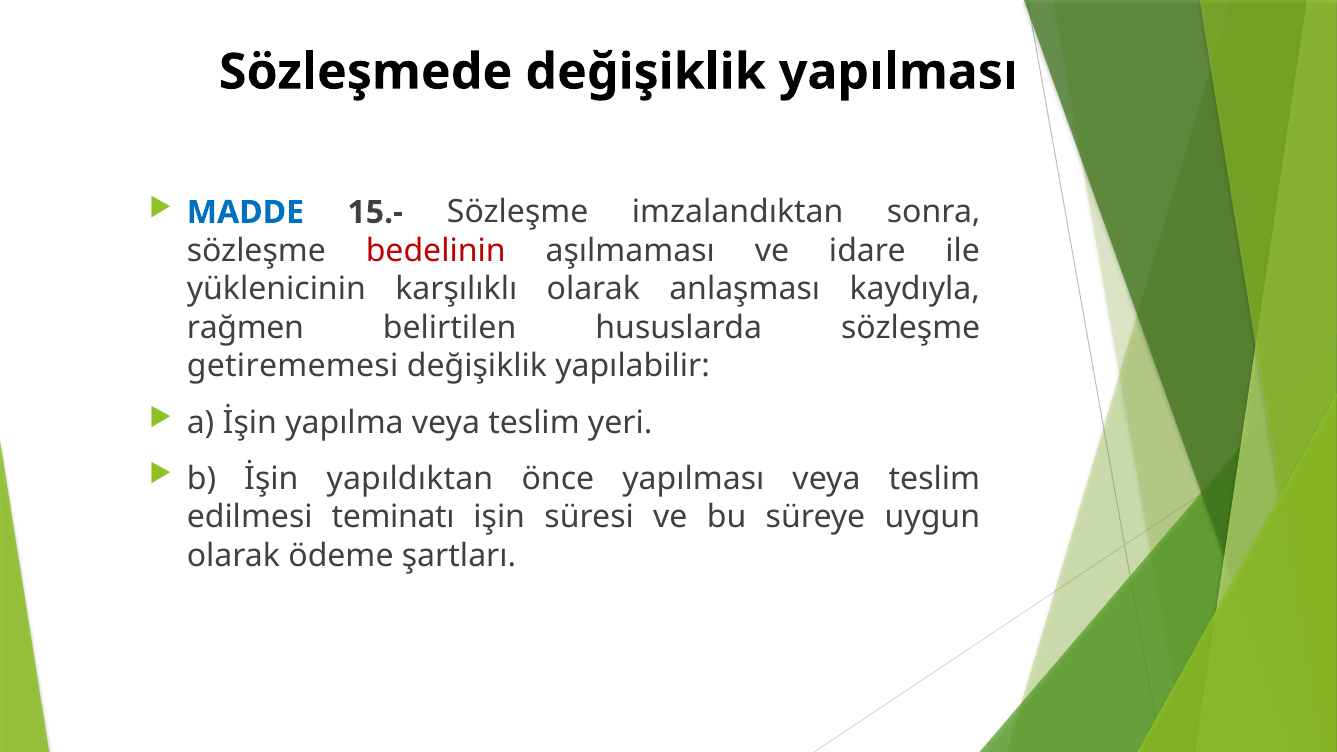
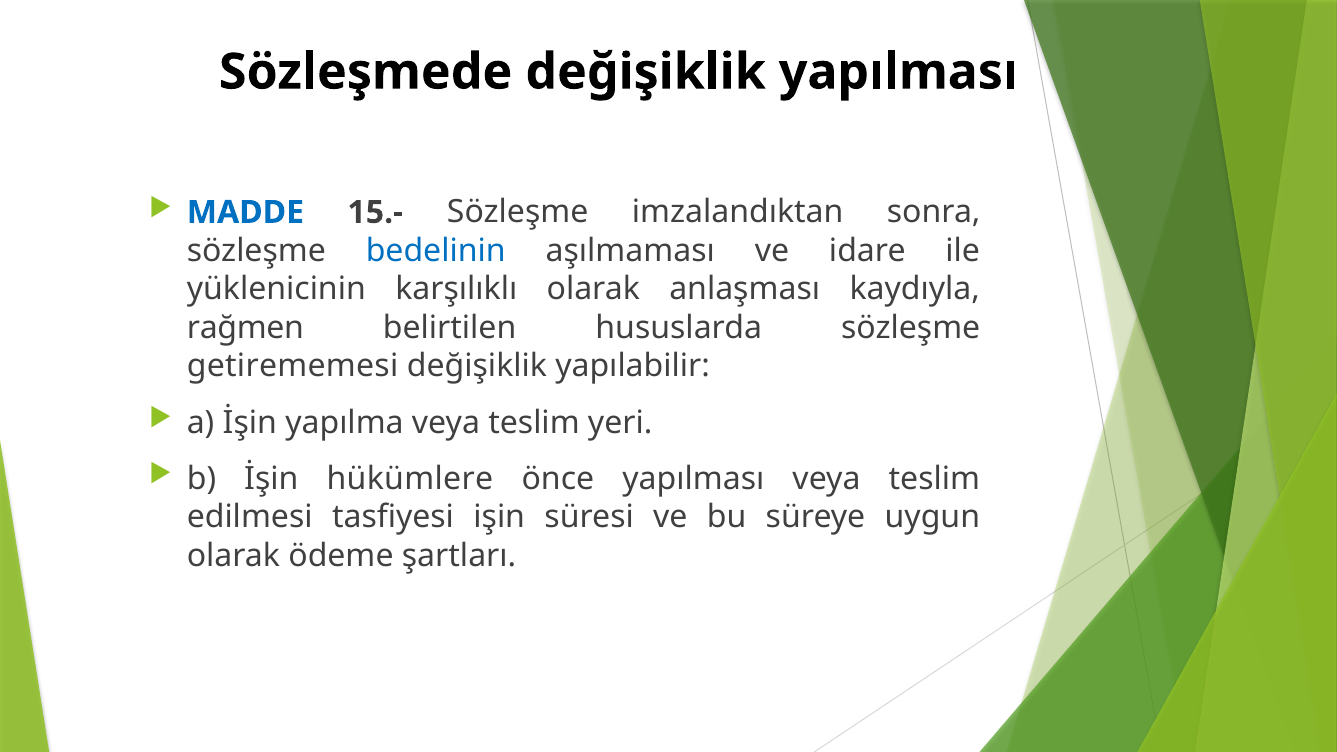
bedelinin colour: red -> blue
yapıldıktan: yapıldıktan -> hükümlere
teminatı: teminatı -> tasfiyesi
